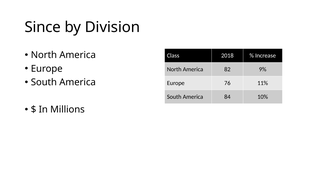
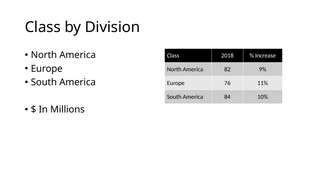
Since at (43, 27): Since -> Class
